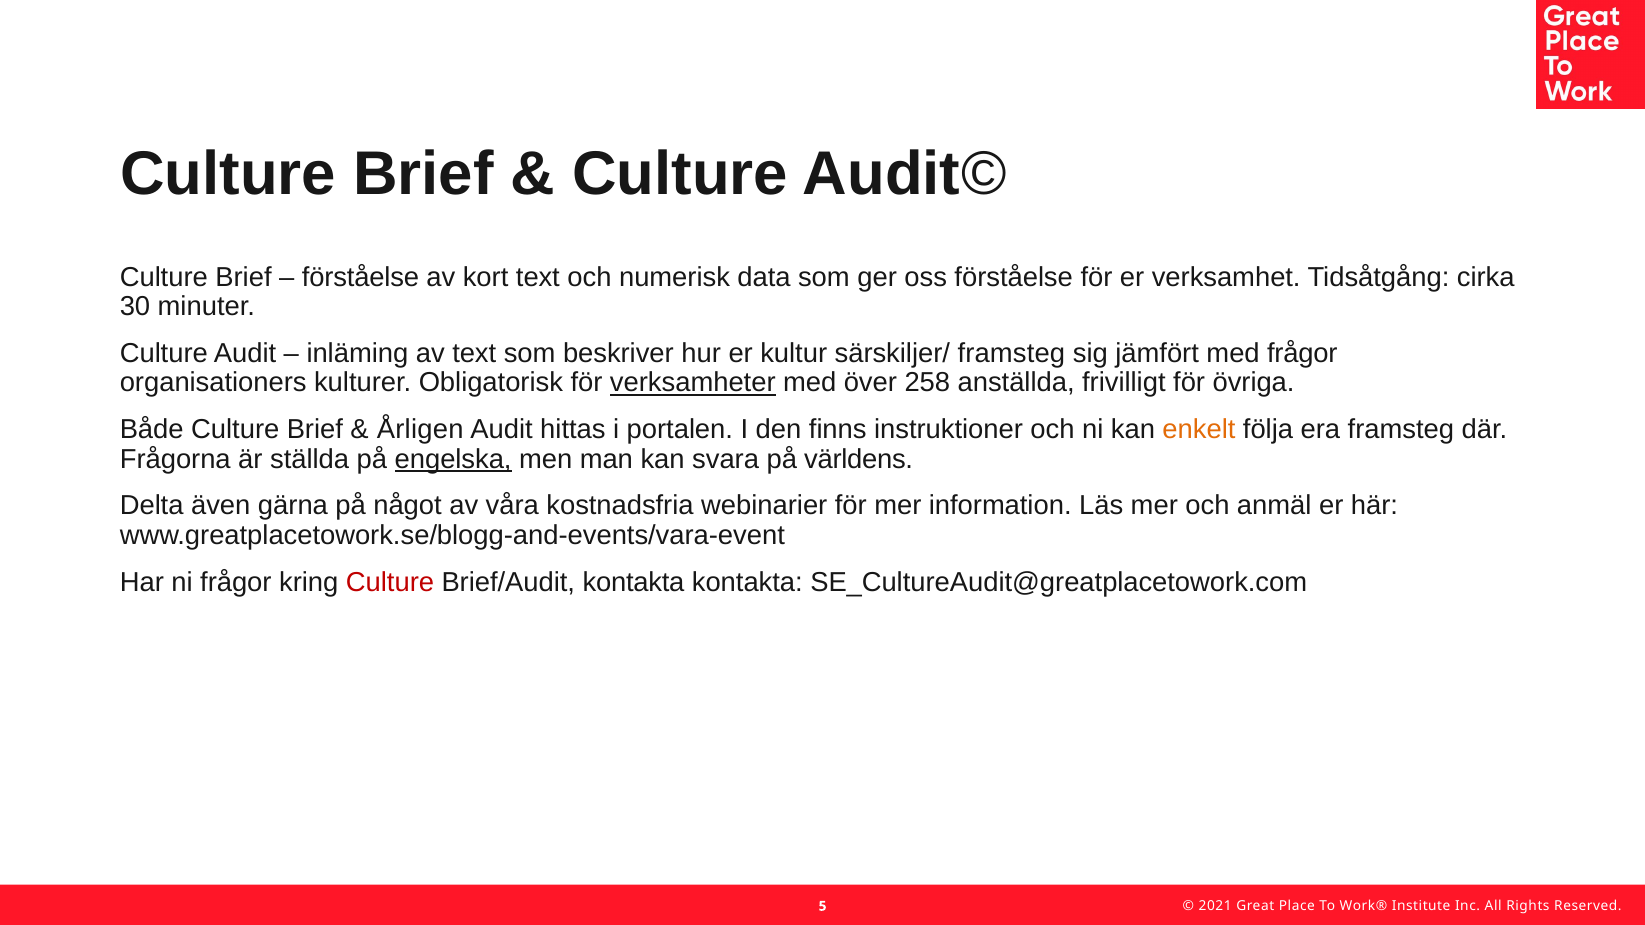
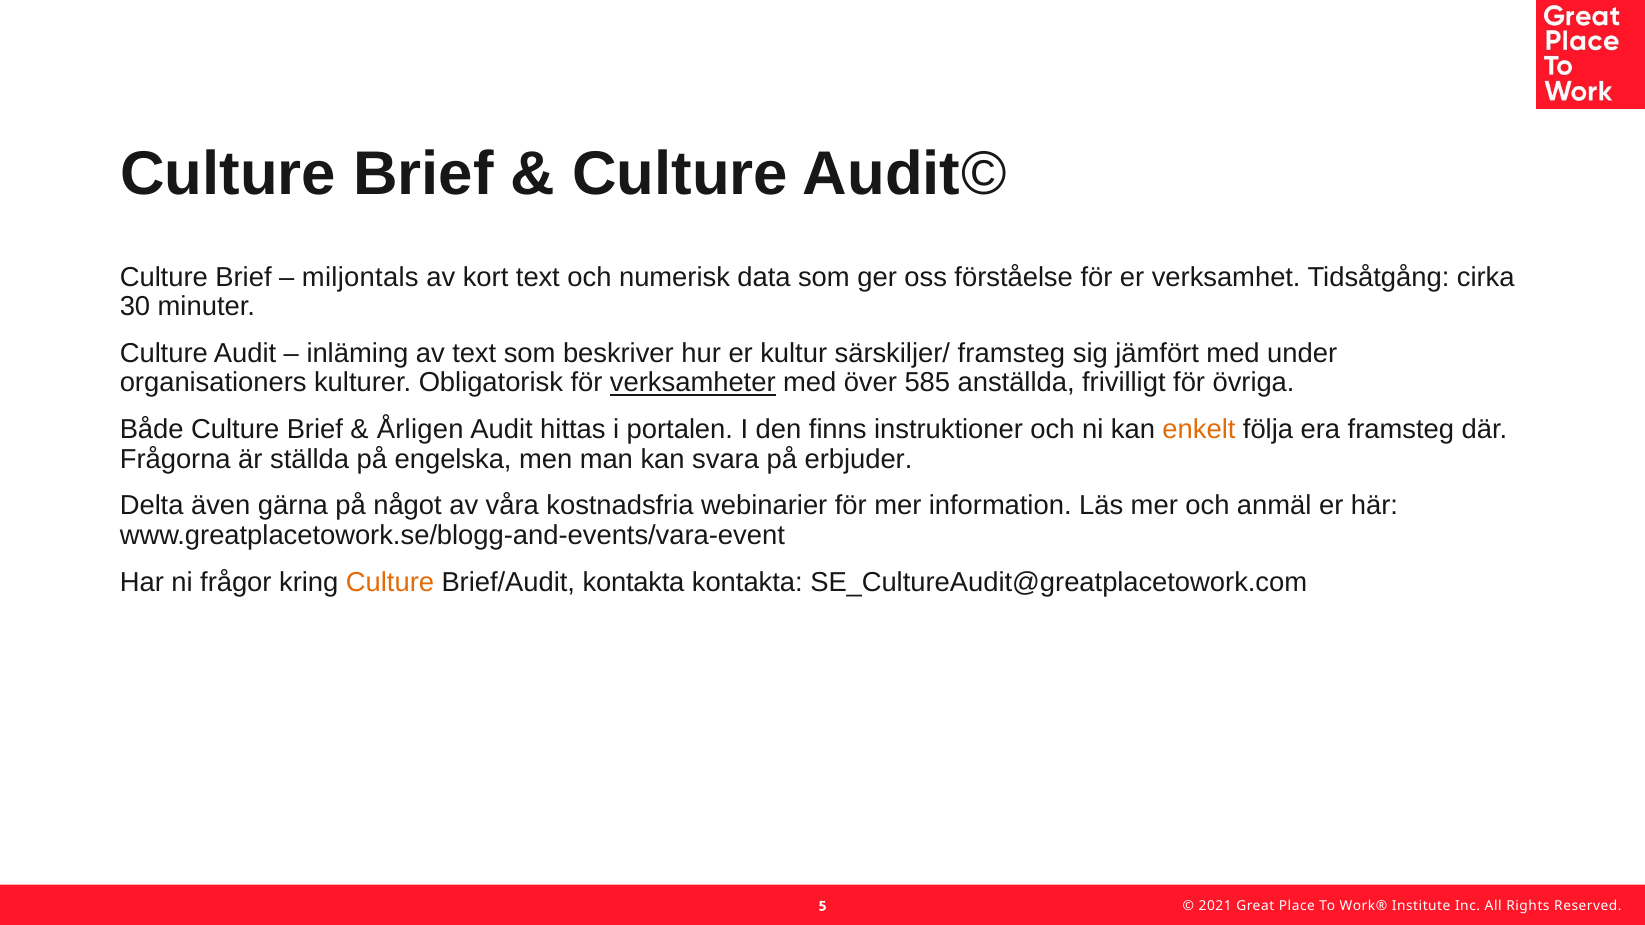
förståelse at (361, 277): förståelse -> miljontals
med frågor: frågor -> under
258: 258 -> 585
engelska underline: present -> none
världens: världens -> erbjuder
Culture at (390, 582) colour: red -> orange
